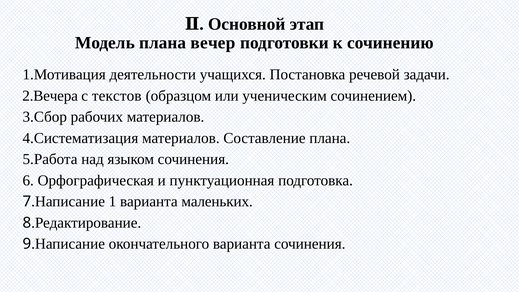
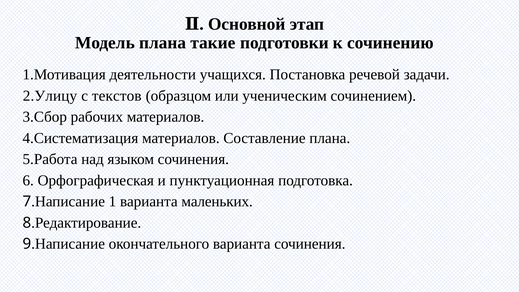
вечер: вечер -> такие
2.Вечера: 2.Вечера -> 2.Улицу
